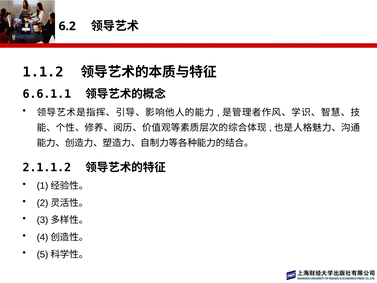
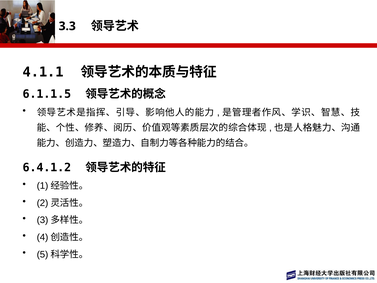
6.2: 6.2 -> 3.3
1.1.2: 1.1.2 -> 4.1.1
6.6.1.1: 6.6.1.1 -> 6.1.1.5
2.1.1.2: 2.1.1.2 -> 6.4.1.2
